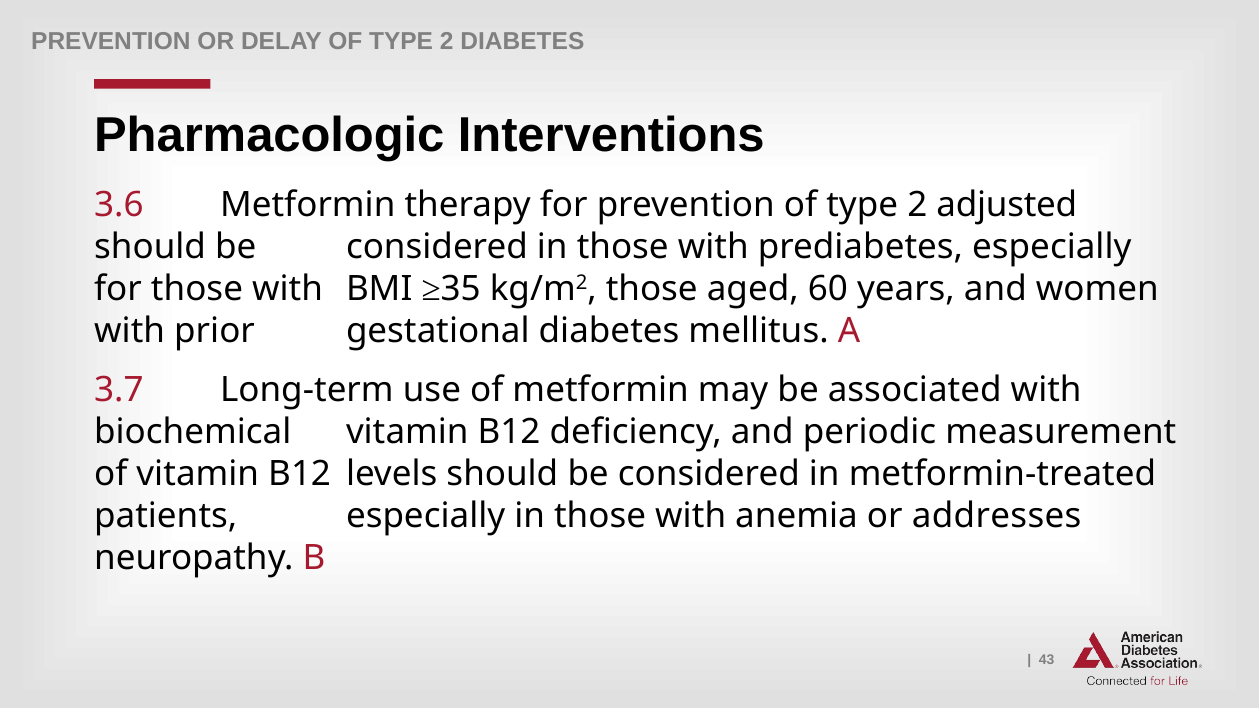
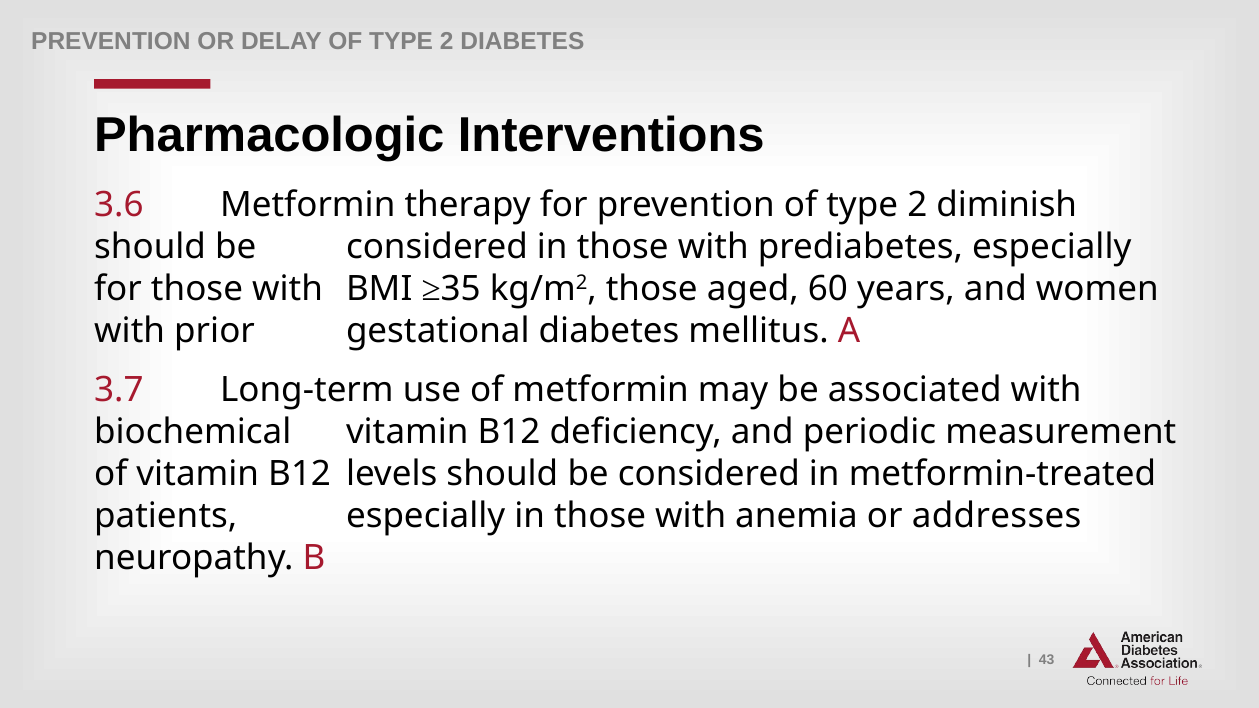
adjusted: adjusted -> diminish
